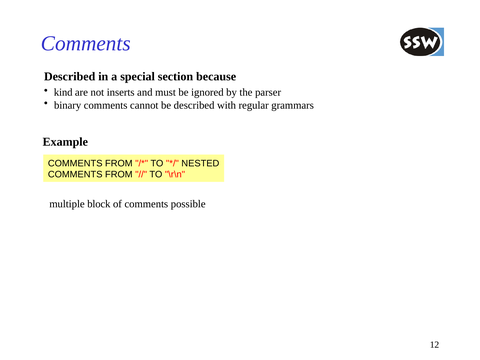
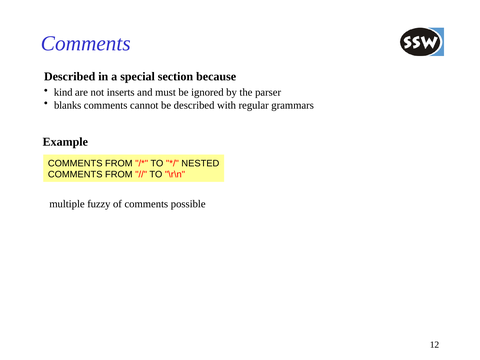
binary: binary -> blanks
block: block -> fuzzy
